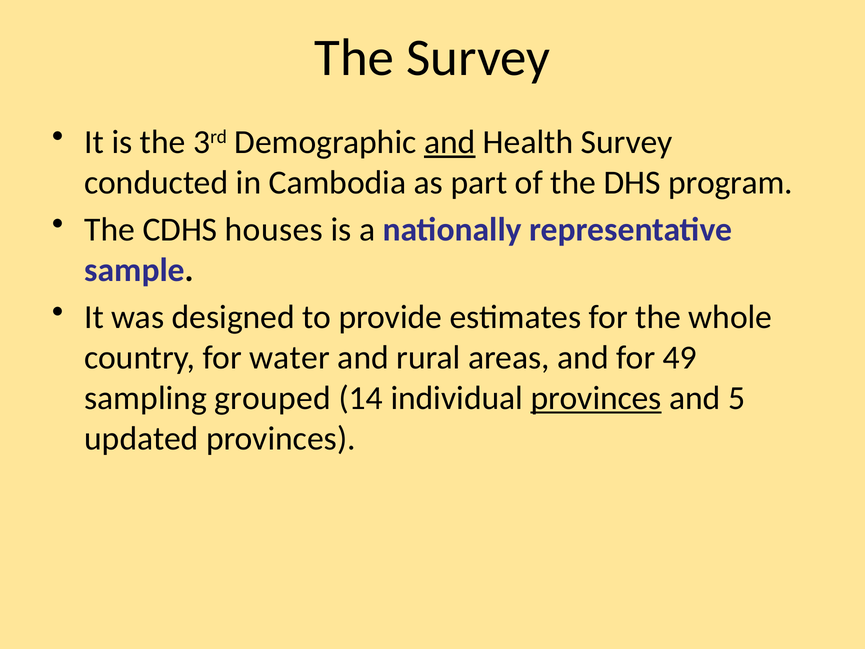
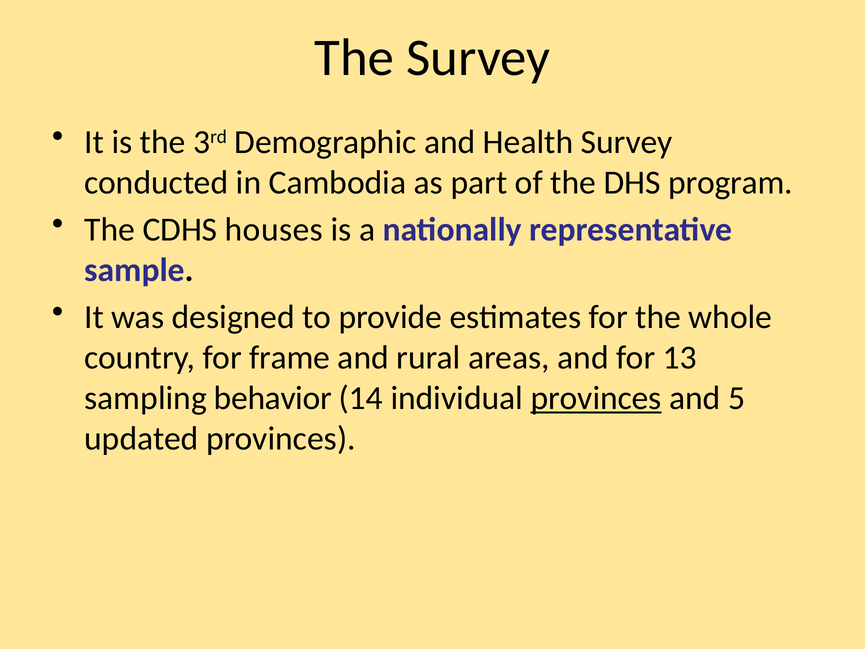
and at (450, 142) underline: present -> none
water: water -> frame
49: 49 -> 13
grouped: grouped -> behavior
